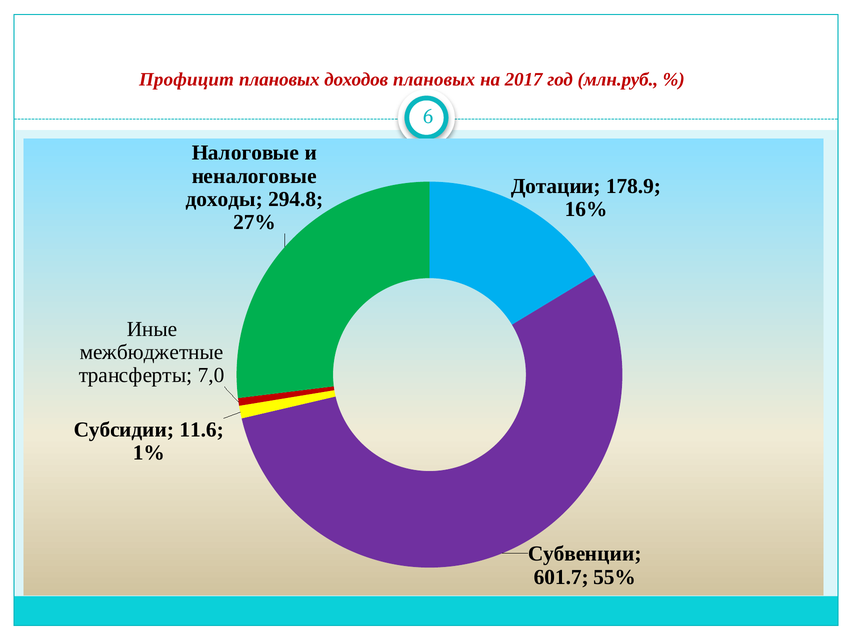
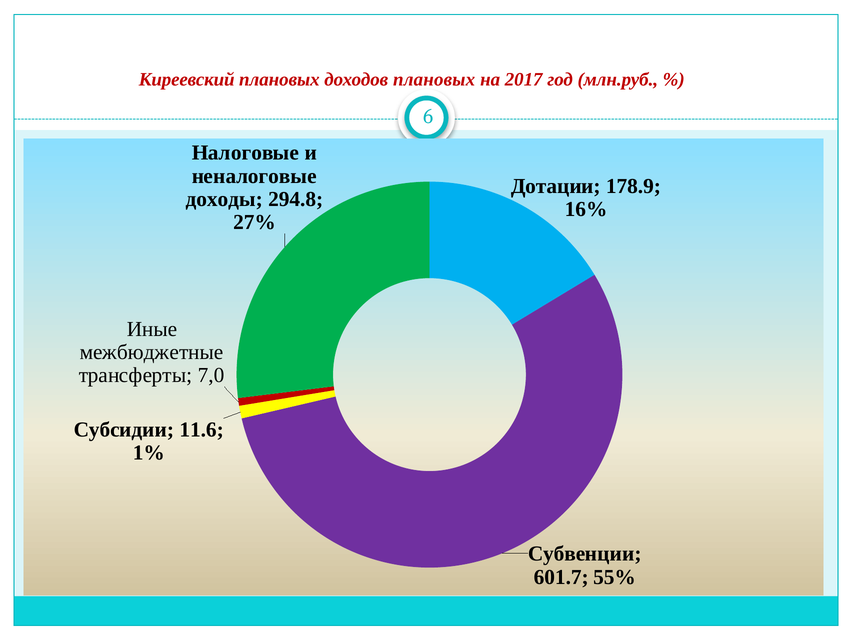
Профицит: Профицит -> Киреевский
